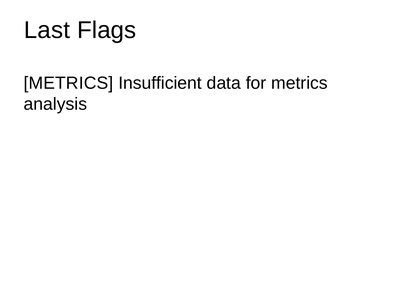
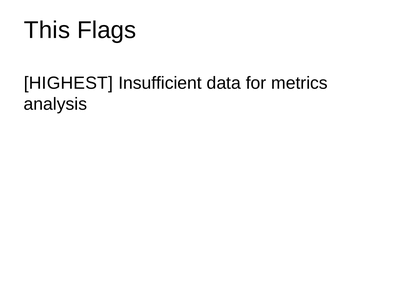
Last: Last -> This
METRICS at (68, 83): METRICS -> HIGHEST
